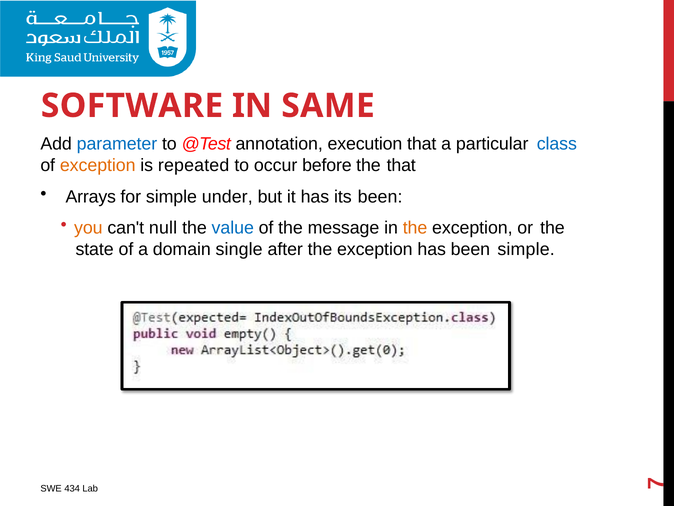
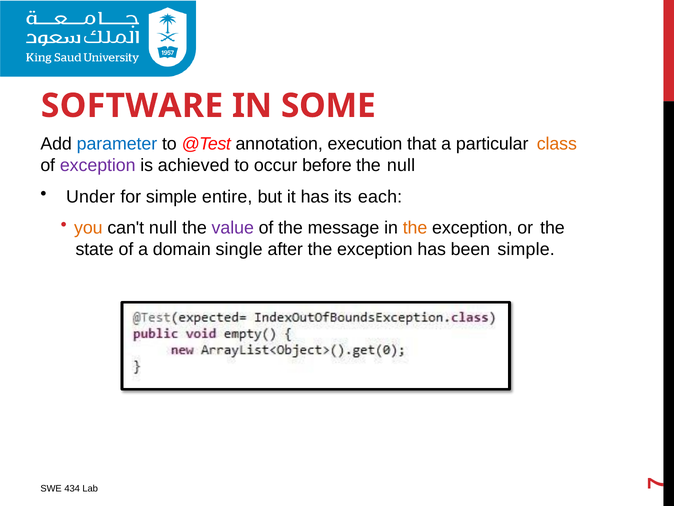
SAME: SAME -> SOME
class colour: blue -> orange
exception at (98, 165) colour: orange -> purple
repeated: repeated -> achieved
the that: that -> null
Arrays: Arrays -> Under
under: under -> entire
its been: been -> each
value colour: blue -> purple
